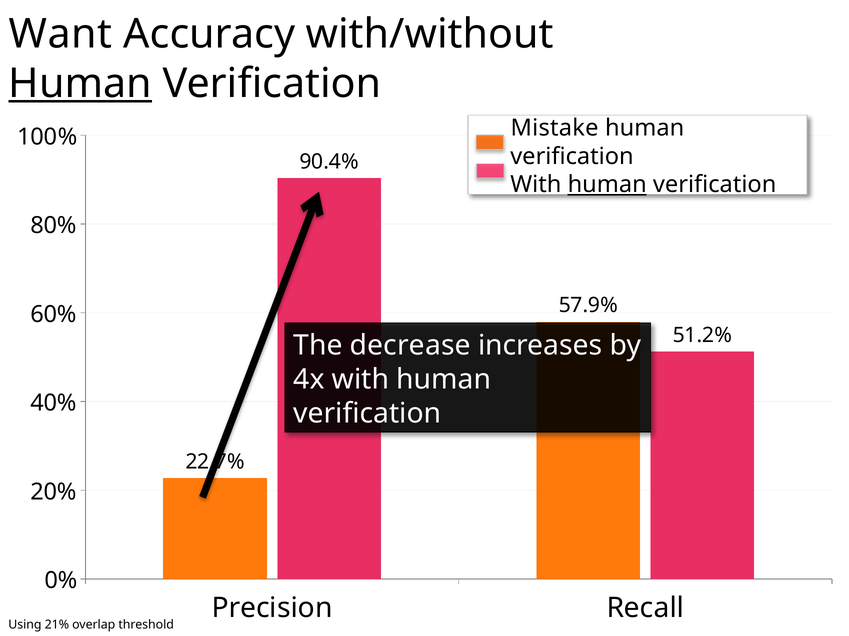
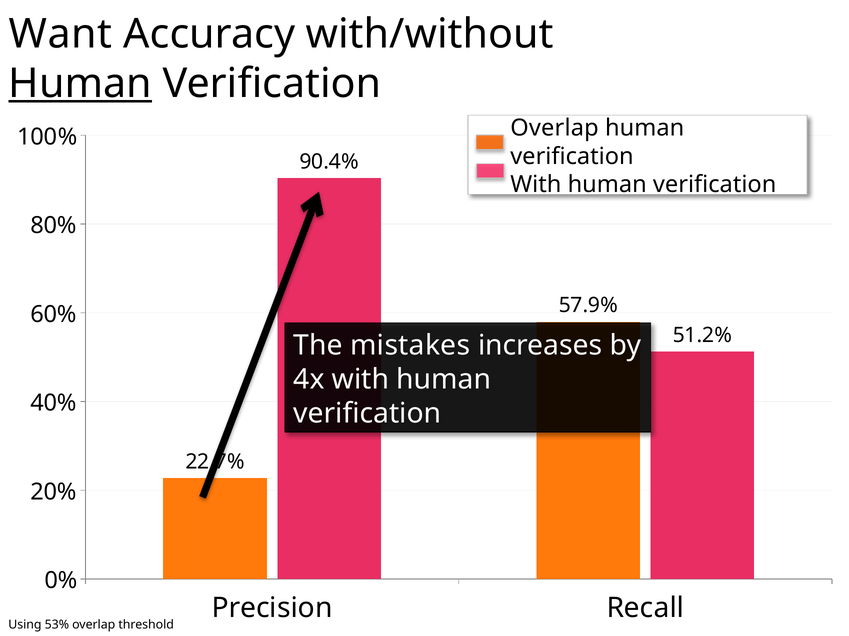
Mistake at (555, 128): Mistake -> Overlap
human at (607, 185) underline: present -> none
decrease: decrease -> mistakes
21%: 21% -> 53%
